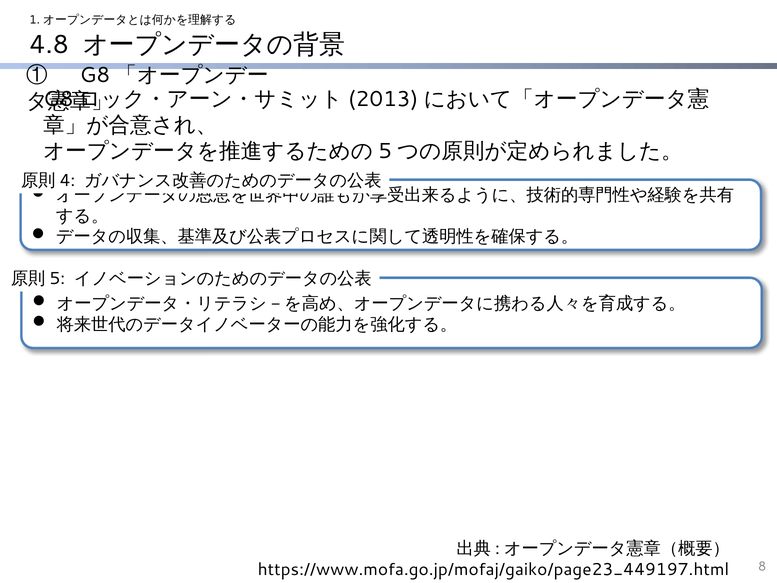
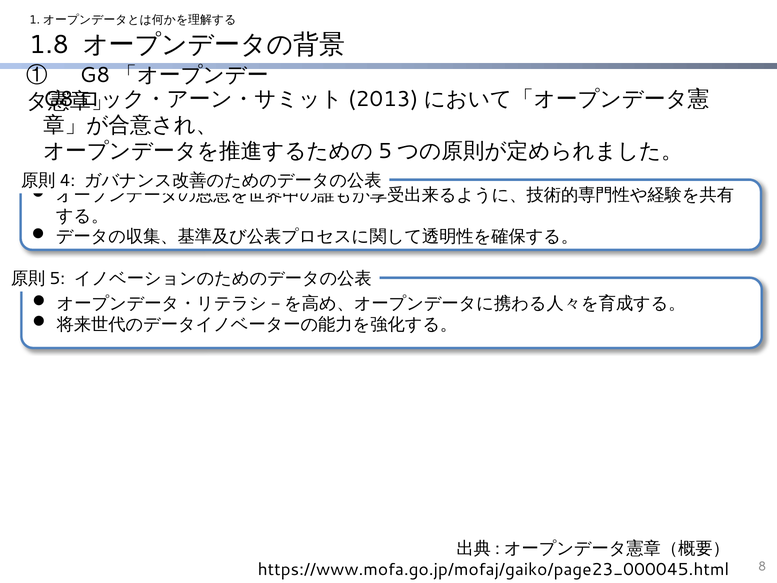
4.8: 4.8 -> 1.8
https://www.mofa.go.jp/mofaj/gaiko/page23_449197.html: https://www.mofa.go.jp/mofaj/gaiko/page23_449197.html -> https://www.mofa.go.jp/mofaj/gaiko/page23_000045.html
